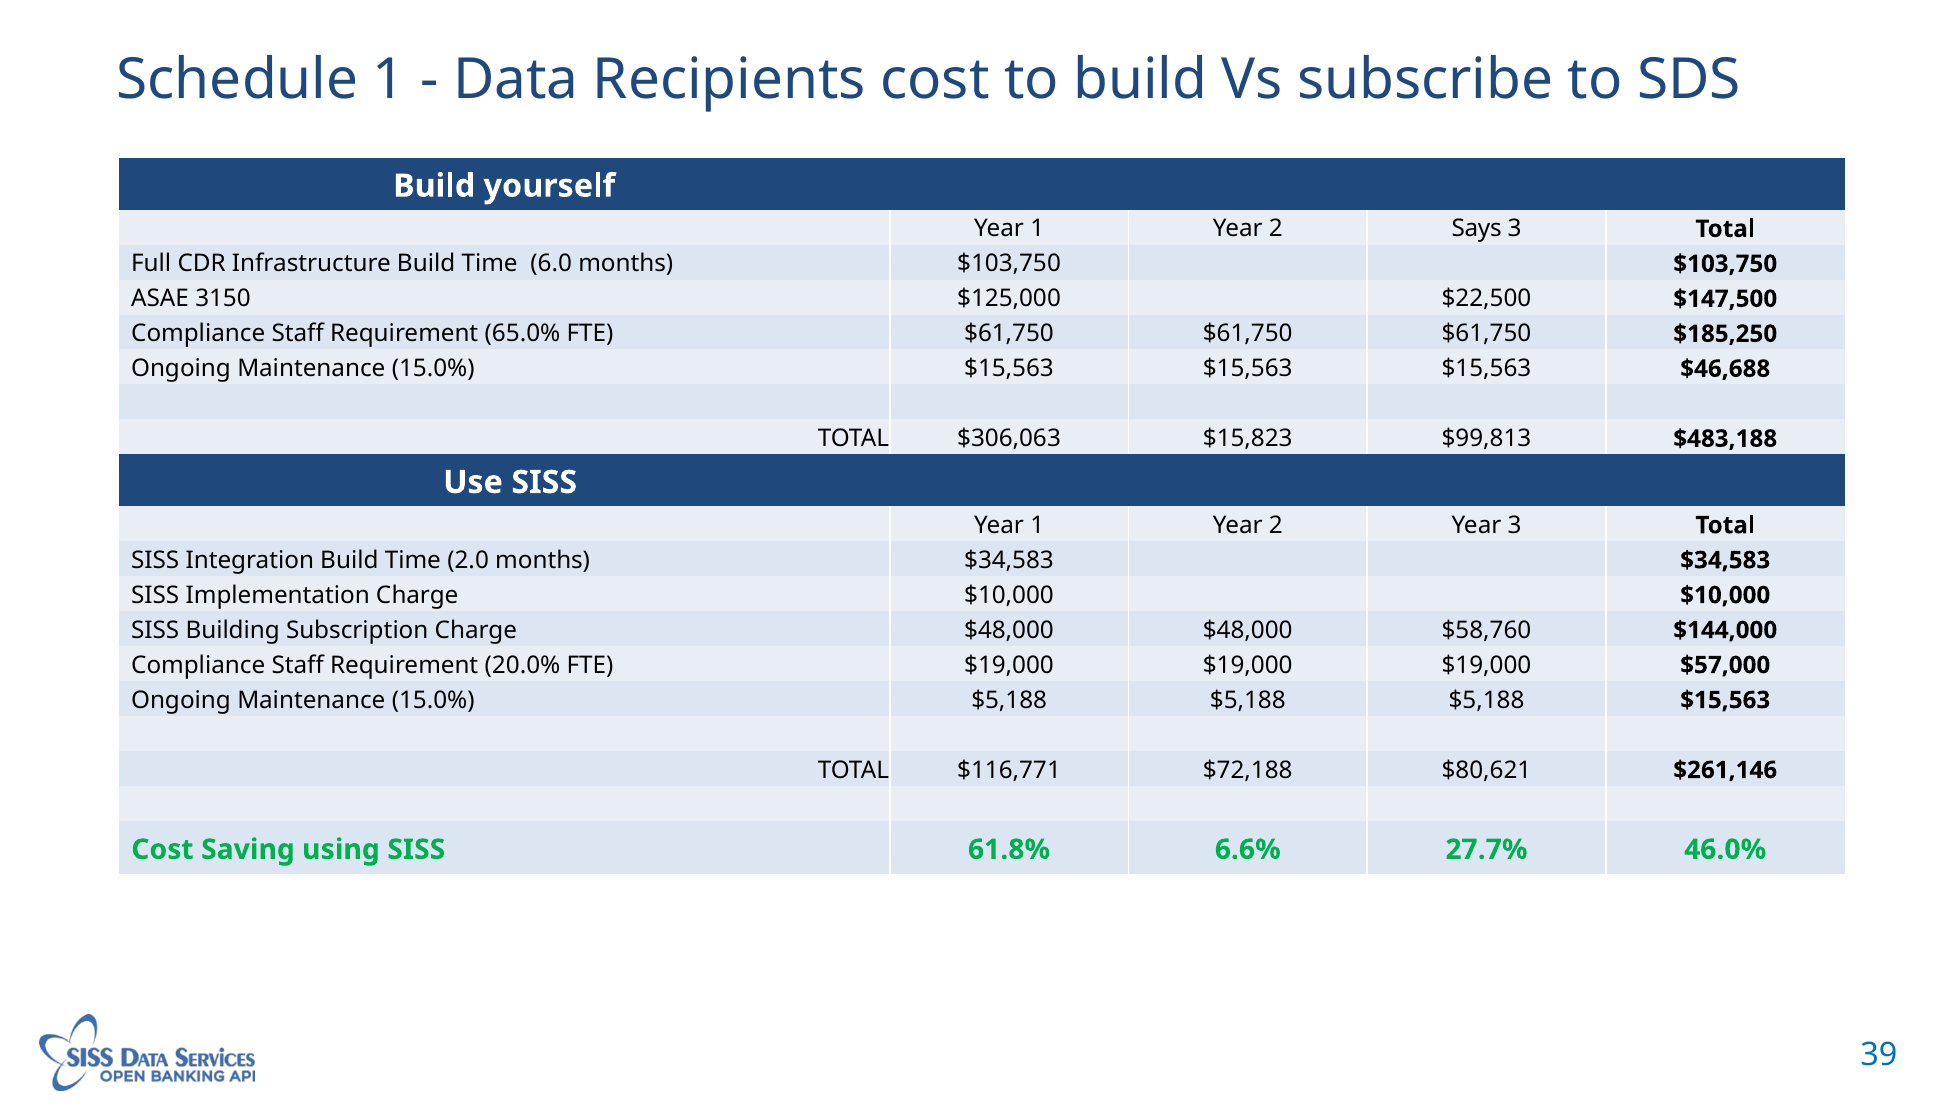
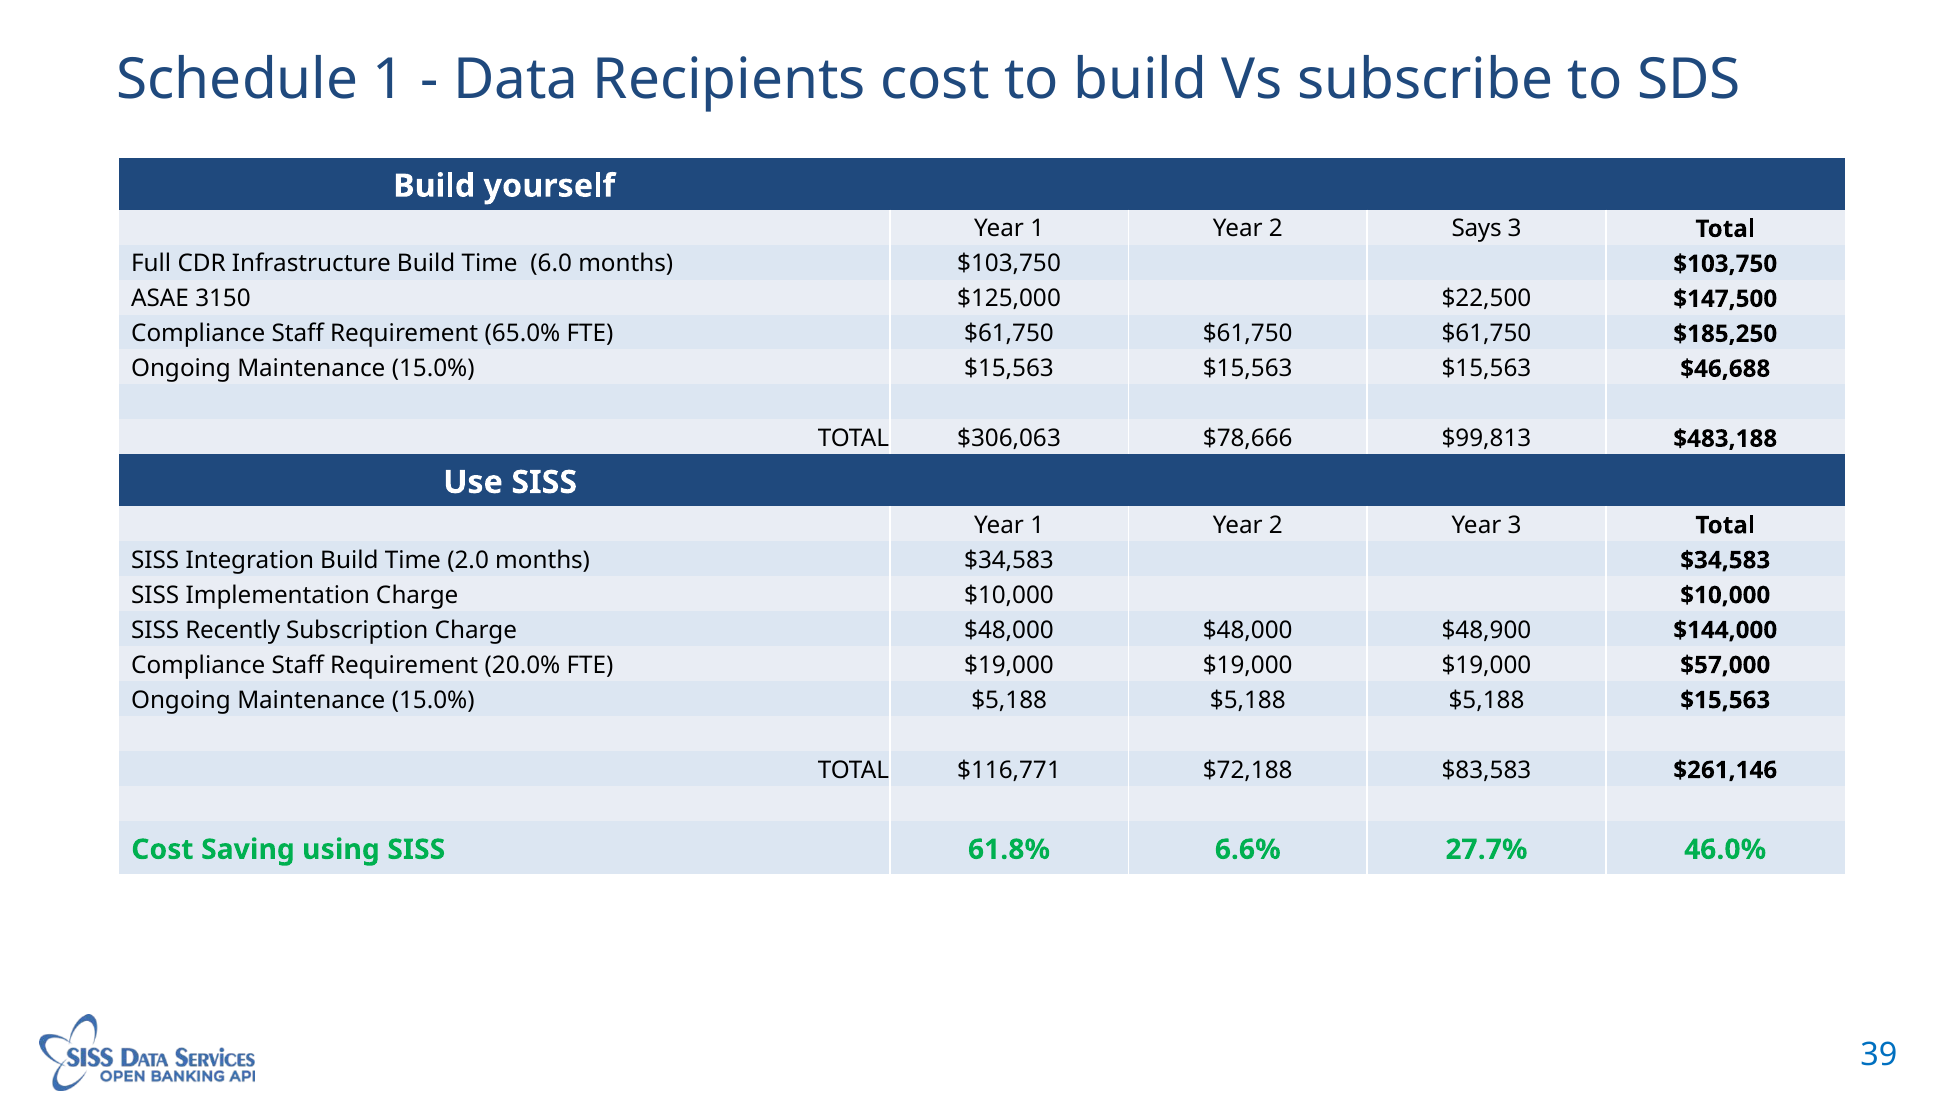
$15,823: $15,823 -> $78,666
Building: Building -> Recently
$58,760: $58,760 -> $48,900
$80,621: $80,621 -> $83,583
